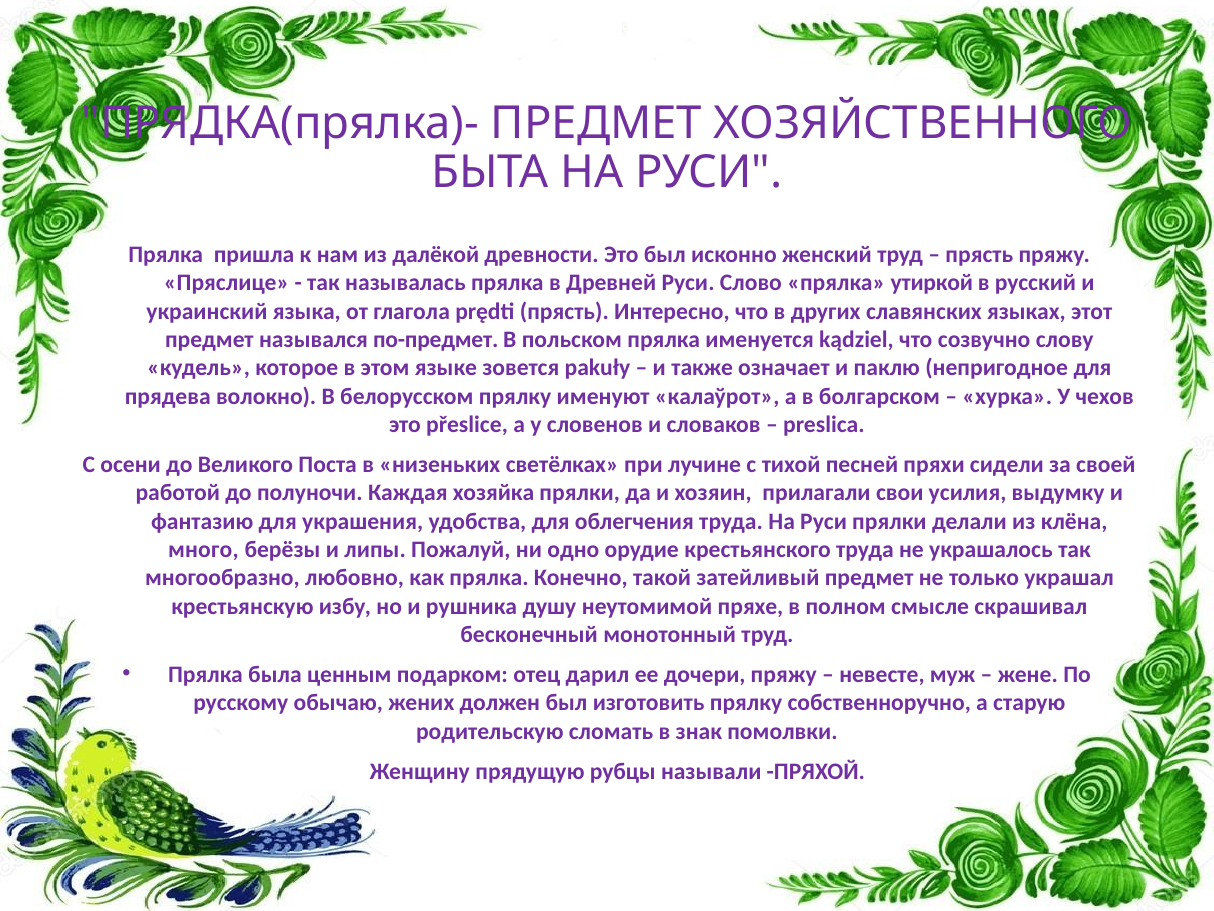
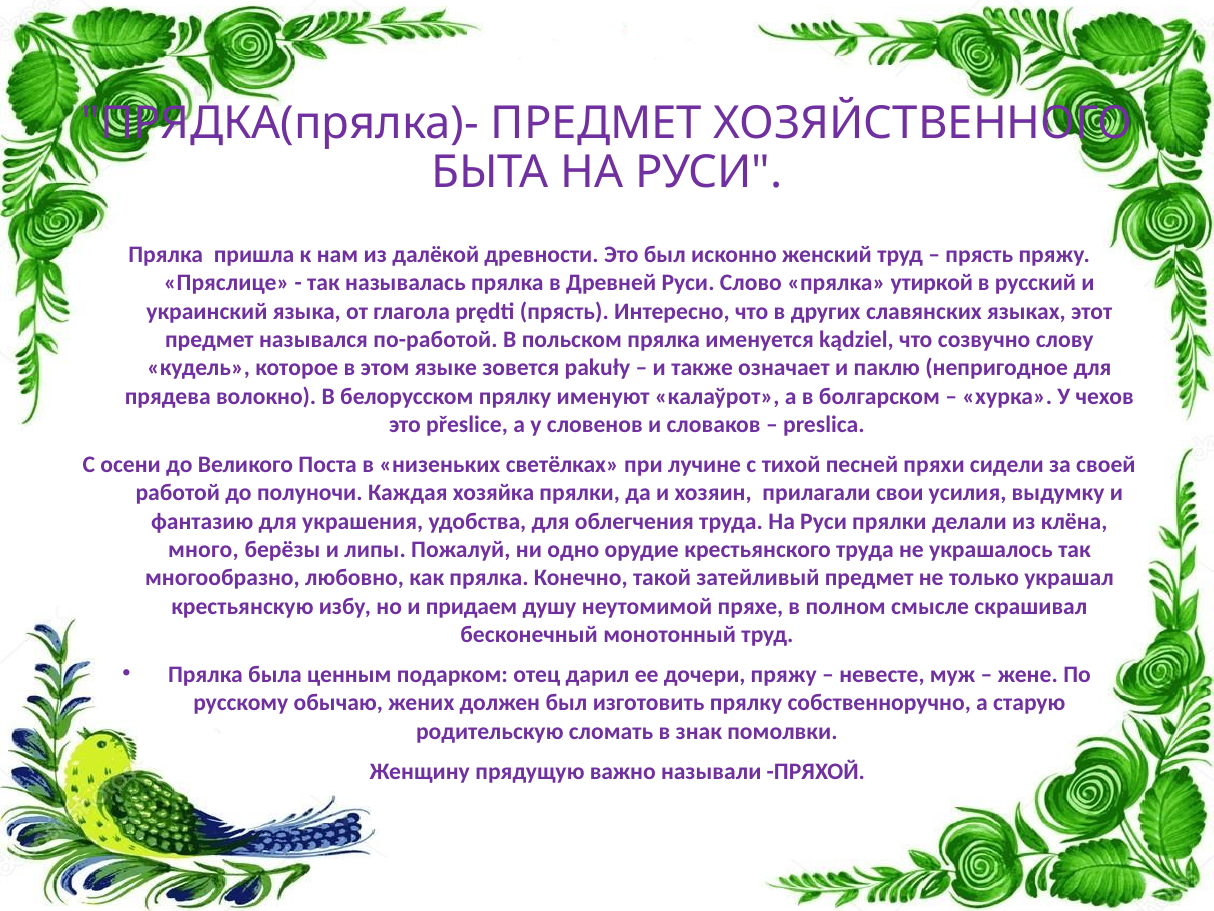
по-предмет: по-предмет -> по-работой
рушника: рушника -> придаем
рубцы: рубцы -> важно
